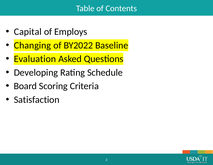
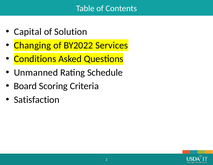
Employs: Employs -> Solution
Baseline: Baseline -> Services
Evaluation: Evaluation -> Conditions
Developing: Developing -> Unmanned
